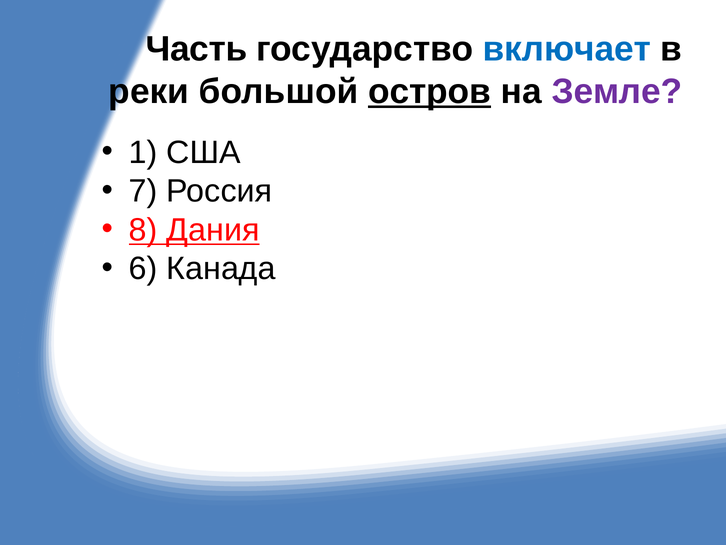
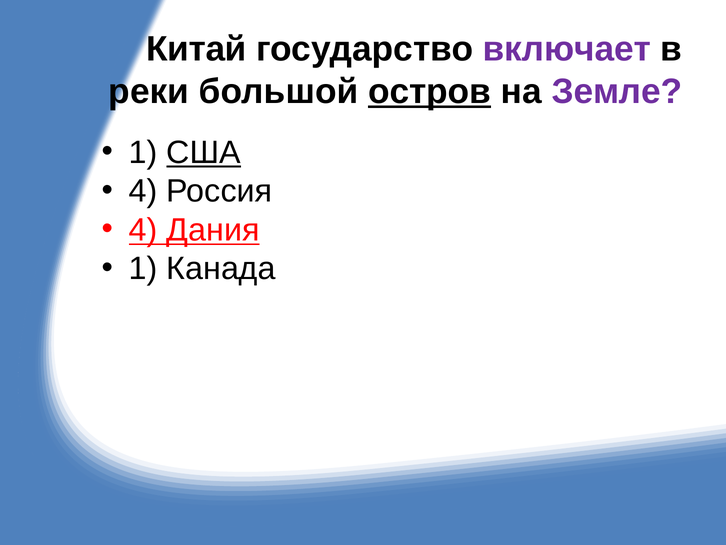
Часть: Часть -> Китай
включает colour: blue -> purple
США underline: none -> present
7 at (143, 191): 7 -> 4
8 at (143, 230): 8 -> 4
6 at (143, 268): 6 -> 1
